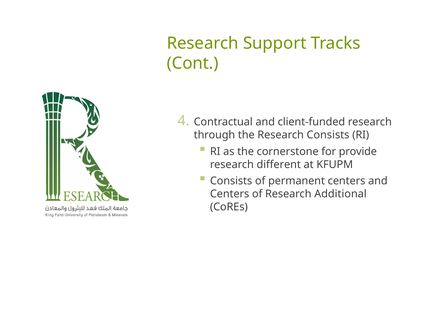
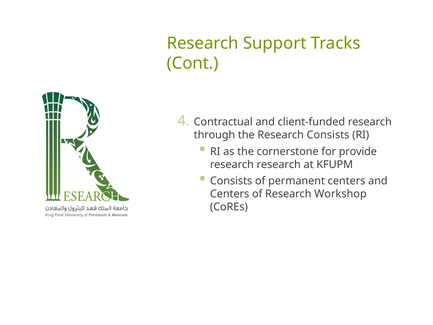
research different: different -> research
Additional: Additional -> Workshop
